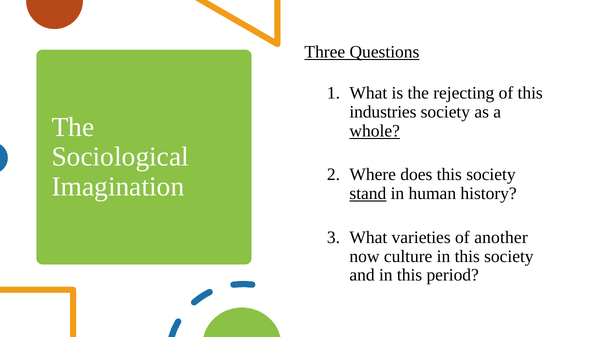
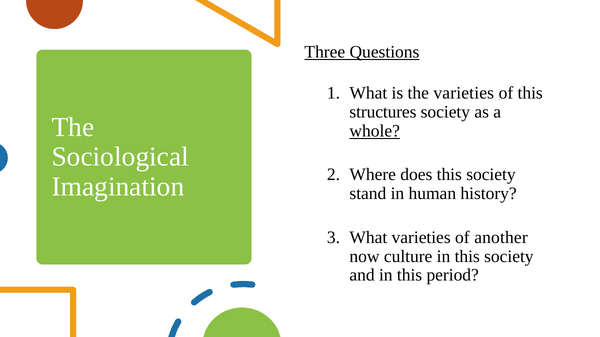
the rejecting: rejecting -> varieties
industries: industries -> structures
stand underline: present -> none
